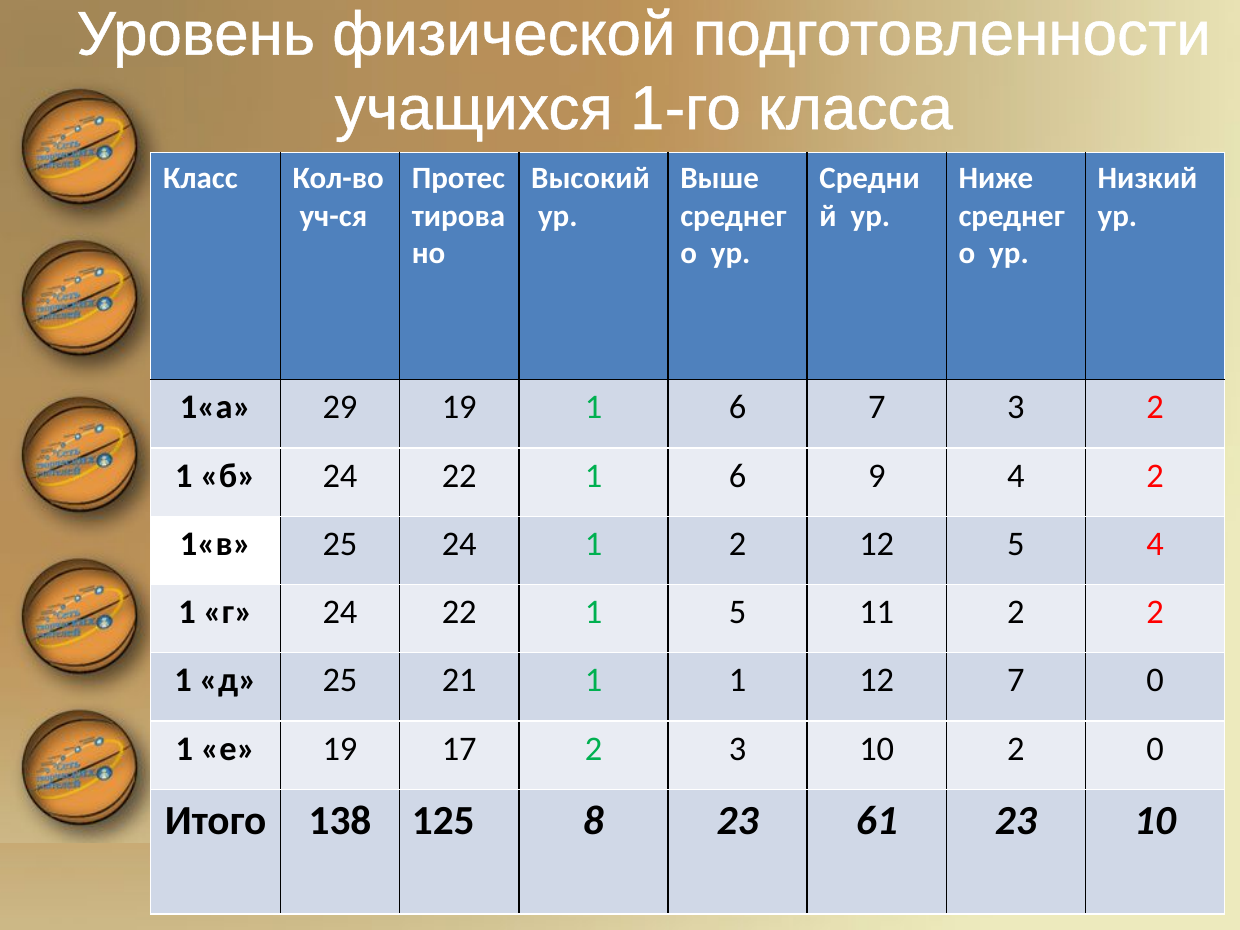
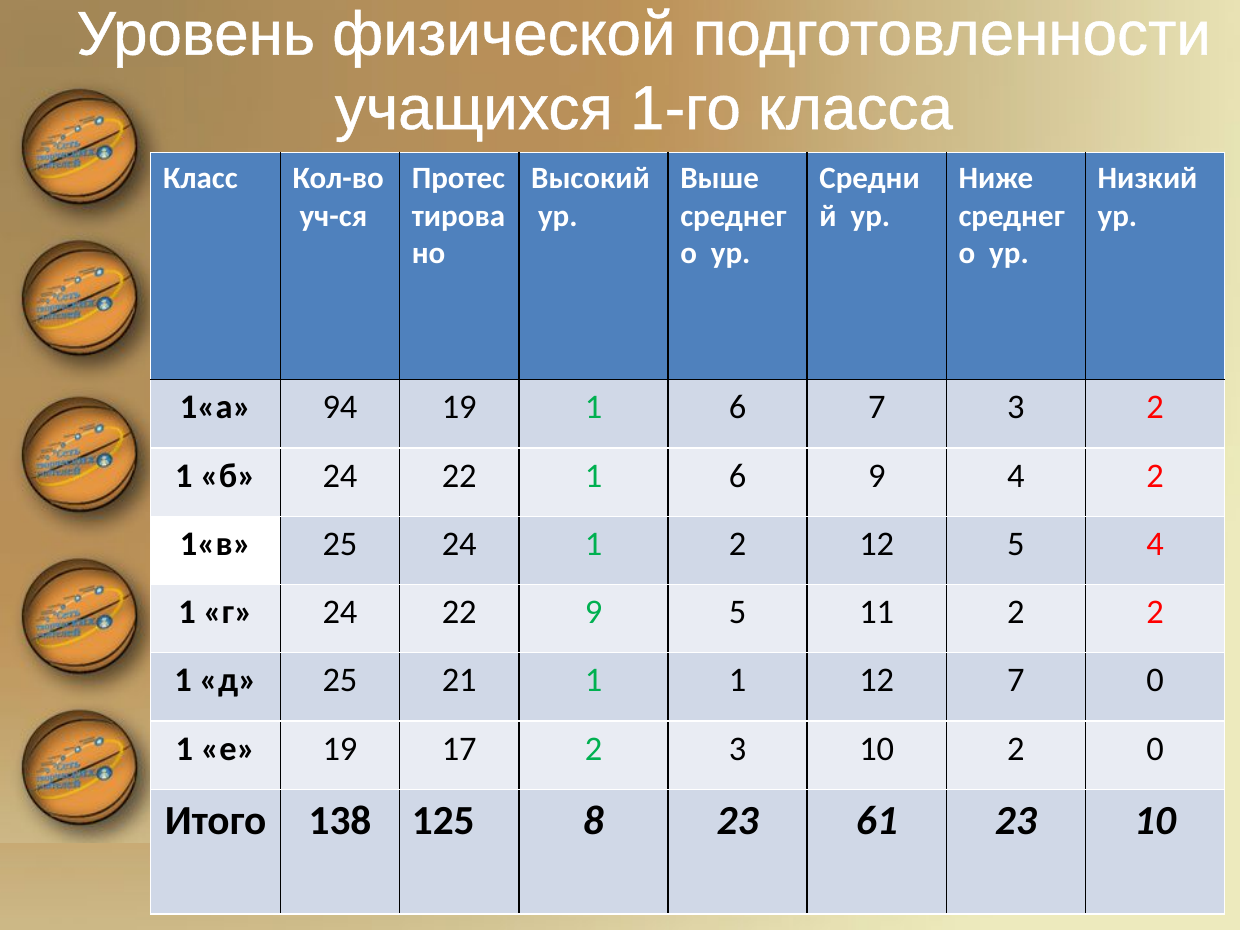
29: 29 -> 94
г 24 22 1: 1 -> 9
